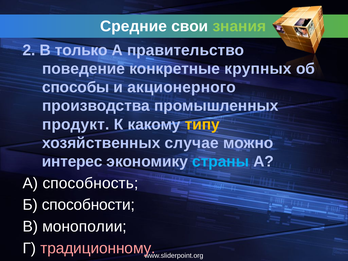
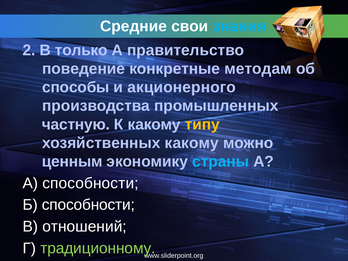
знания colour: light green -> light blue
крупных: крупных -> методам
продукт: продукт -> частную
хозяйственных случае: случае -> какому
интерес: интерес -> ценным
А способность: способность -> способности
монополии: монополии -> отношений
традиционному colour: pink -> light green
